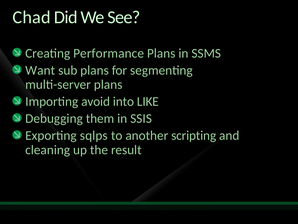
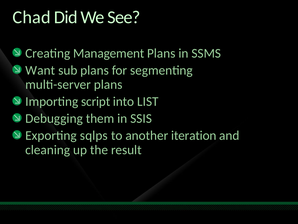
Performance: Performance -> Management
avoid: avoid -> script
LIKE: LIKE -> LIST
scripting: scripting -> iteration
